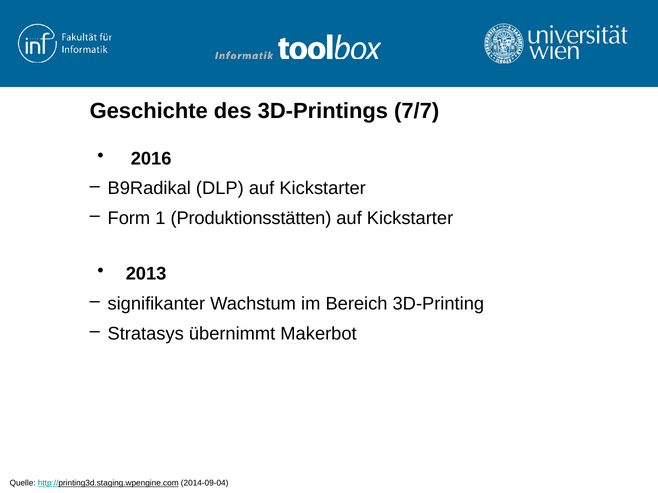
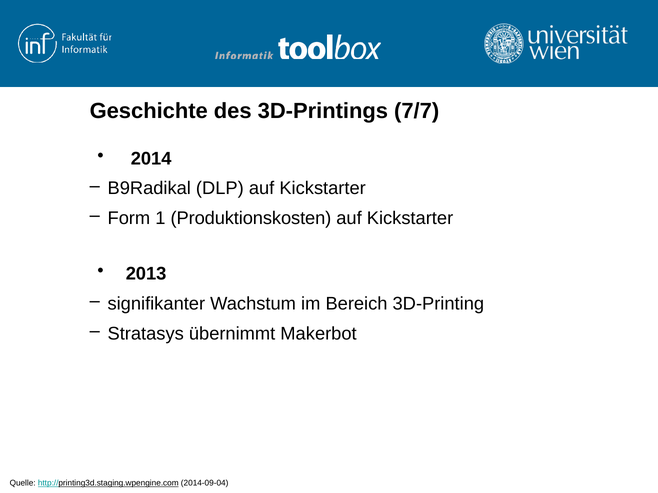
2016: 2016 -> 2014
Produktionsstätten: Produktionsstätten -> Produktionskosten
